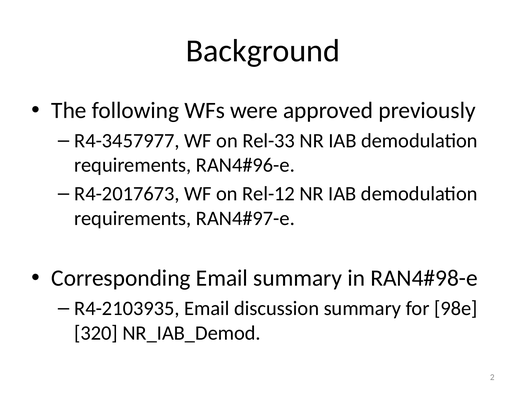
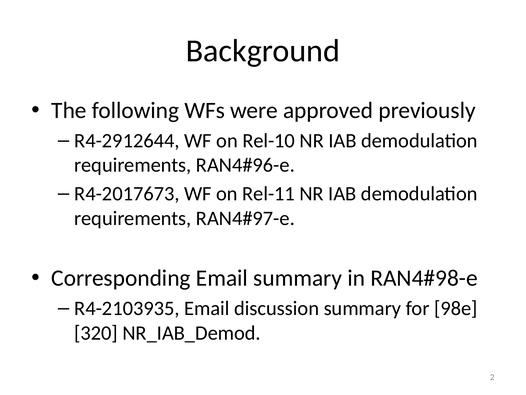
R4-3457977: R4-3457977 -> R4-2912644
Rel-33: Rel-33 -> Rel-10
Rel-12: Rel-12 -> Rel-11
